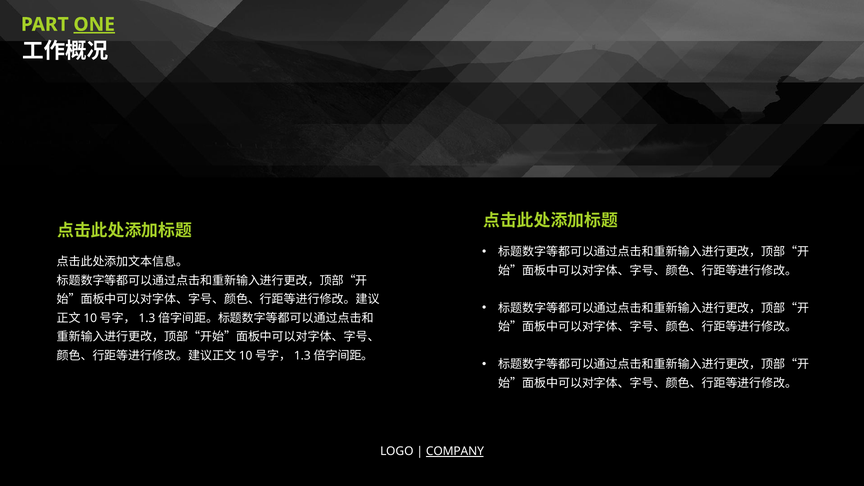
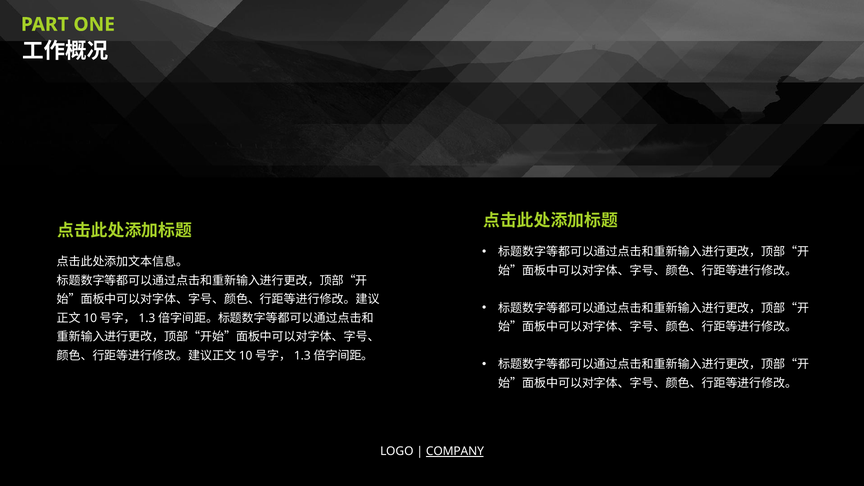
ONE underline: present -> none
